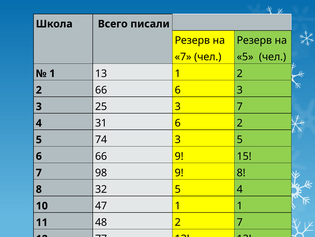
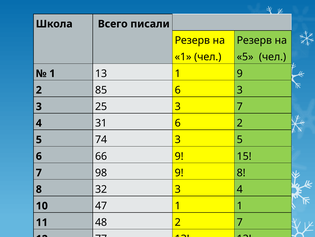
7 at (183, 57): 7 -> 1
1 2: 2 -> 9
66 at (101, 90): 66 -> 85
32 5: 5 -> 3
